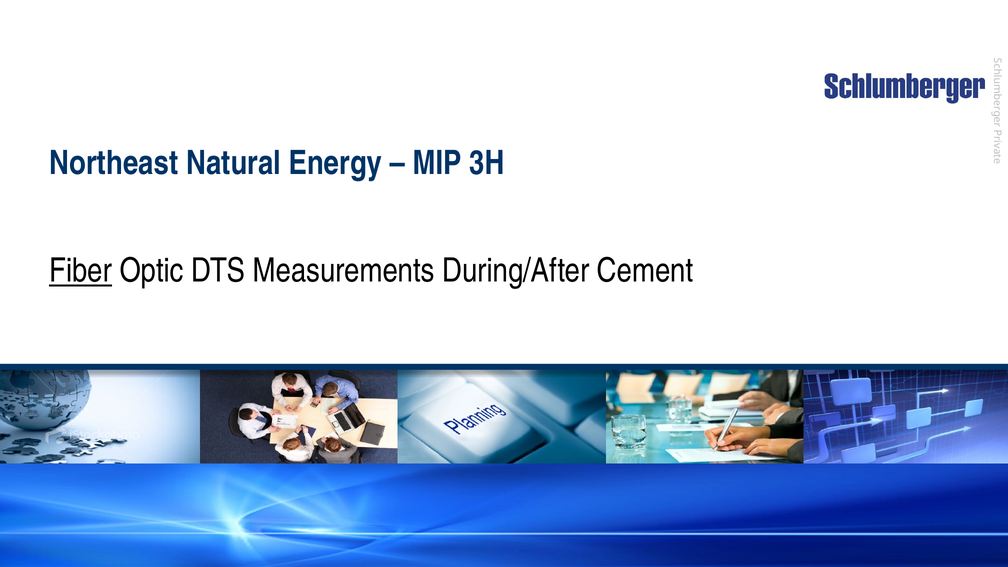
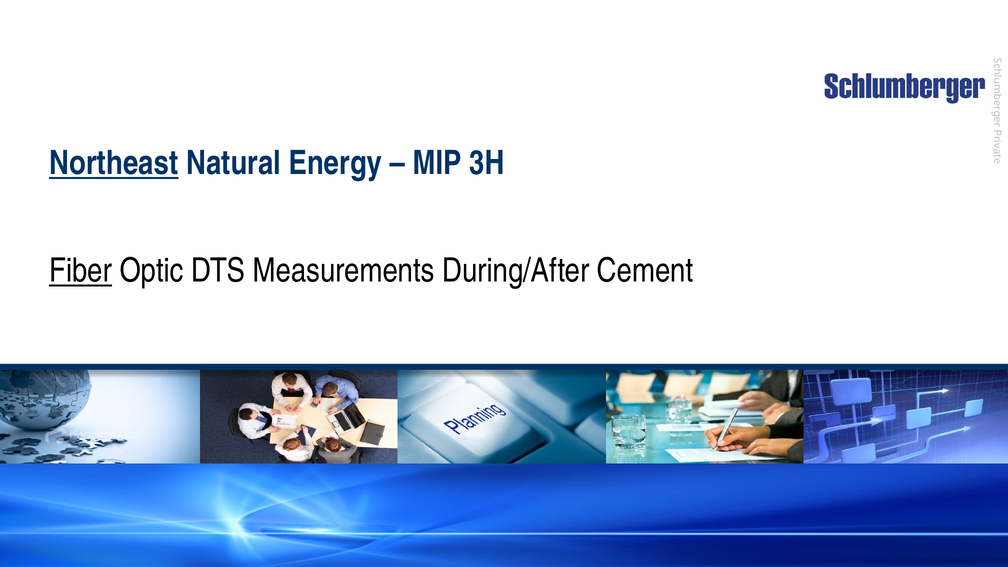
Northeast underline: none -> present
